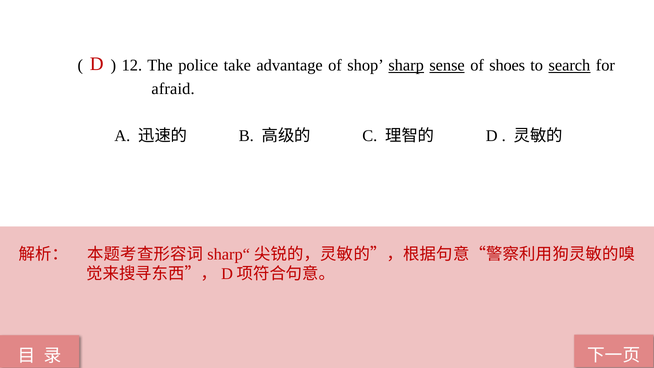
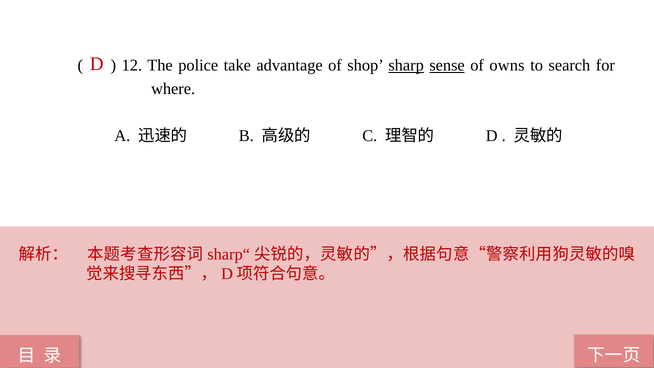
shoes: shoes -> owns
search underline: present -> none
afraid: afraid -> where
